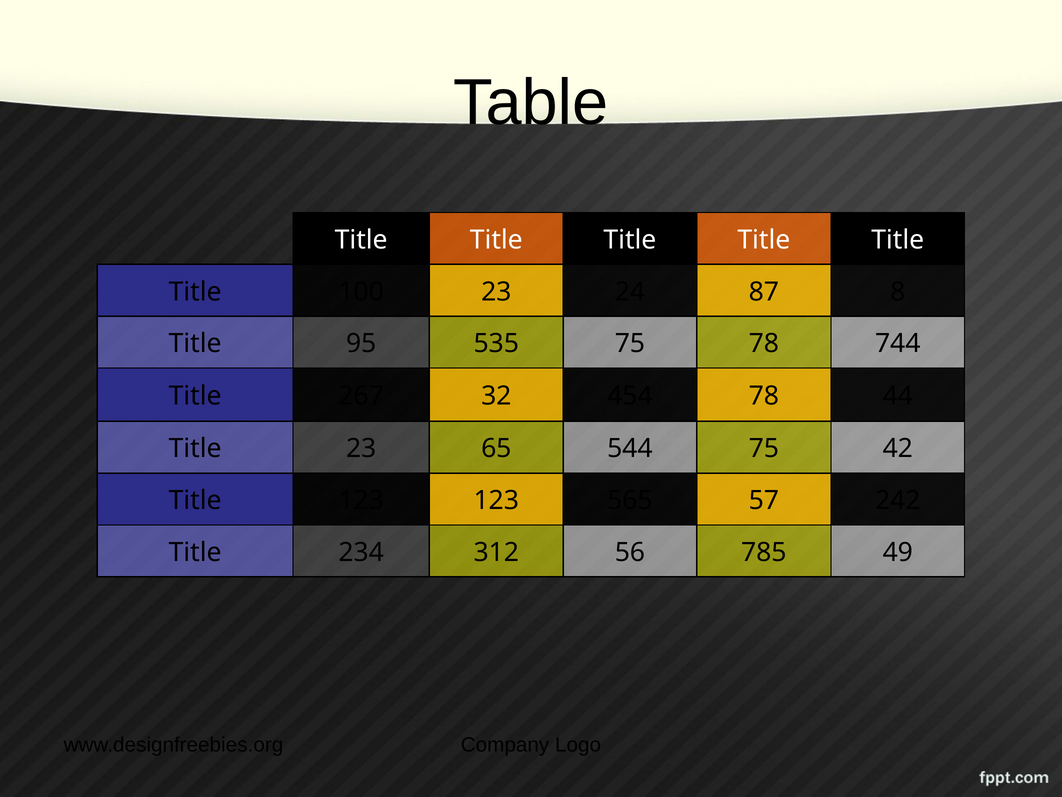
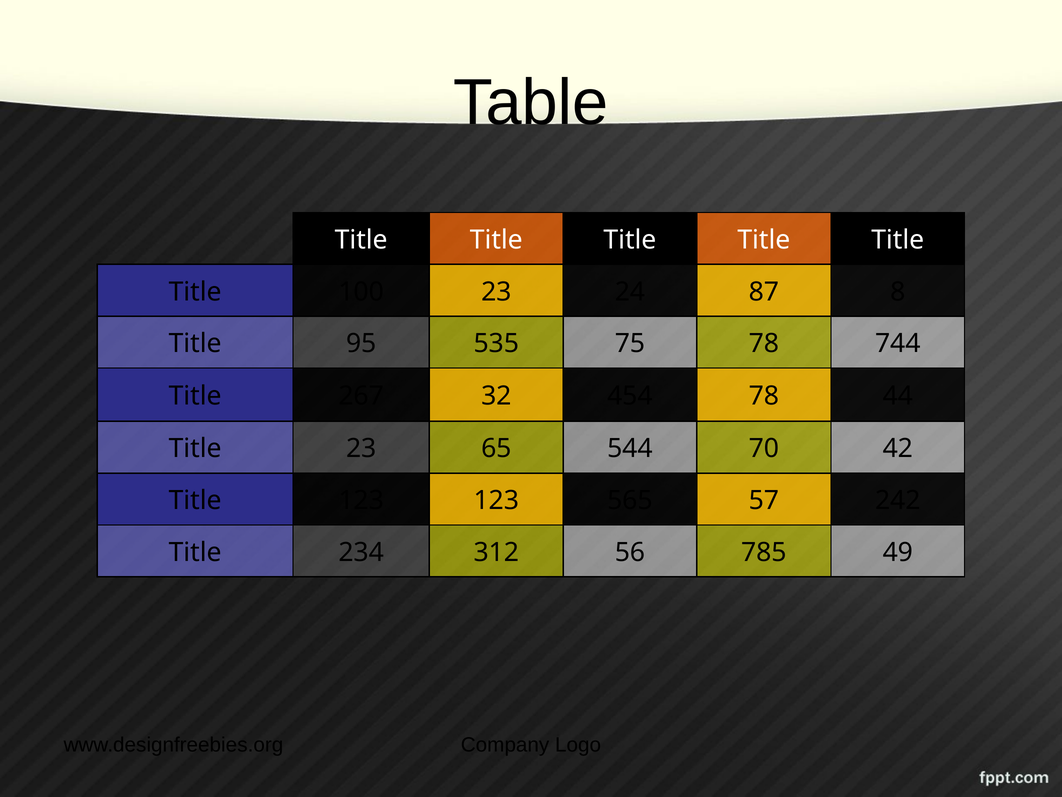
544 75: 75 -> 70
